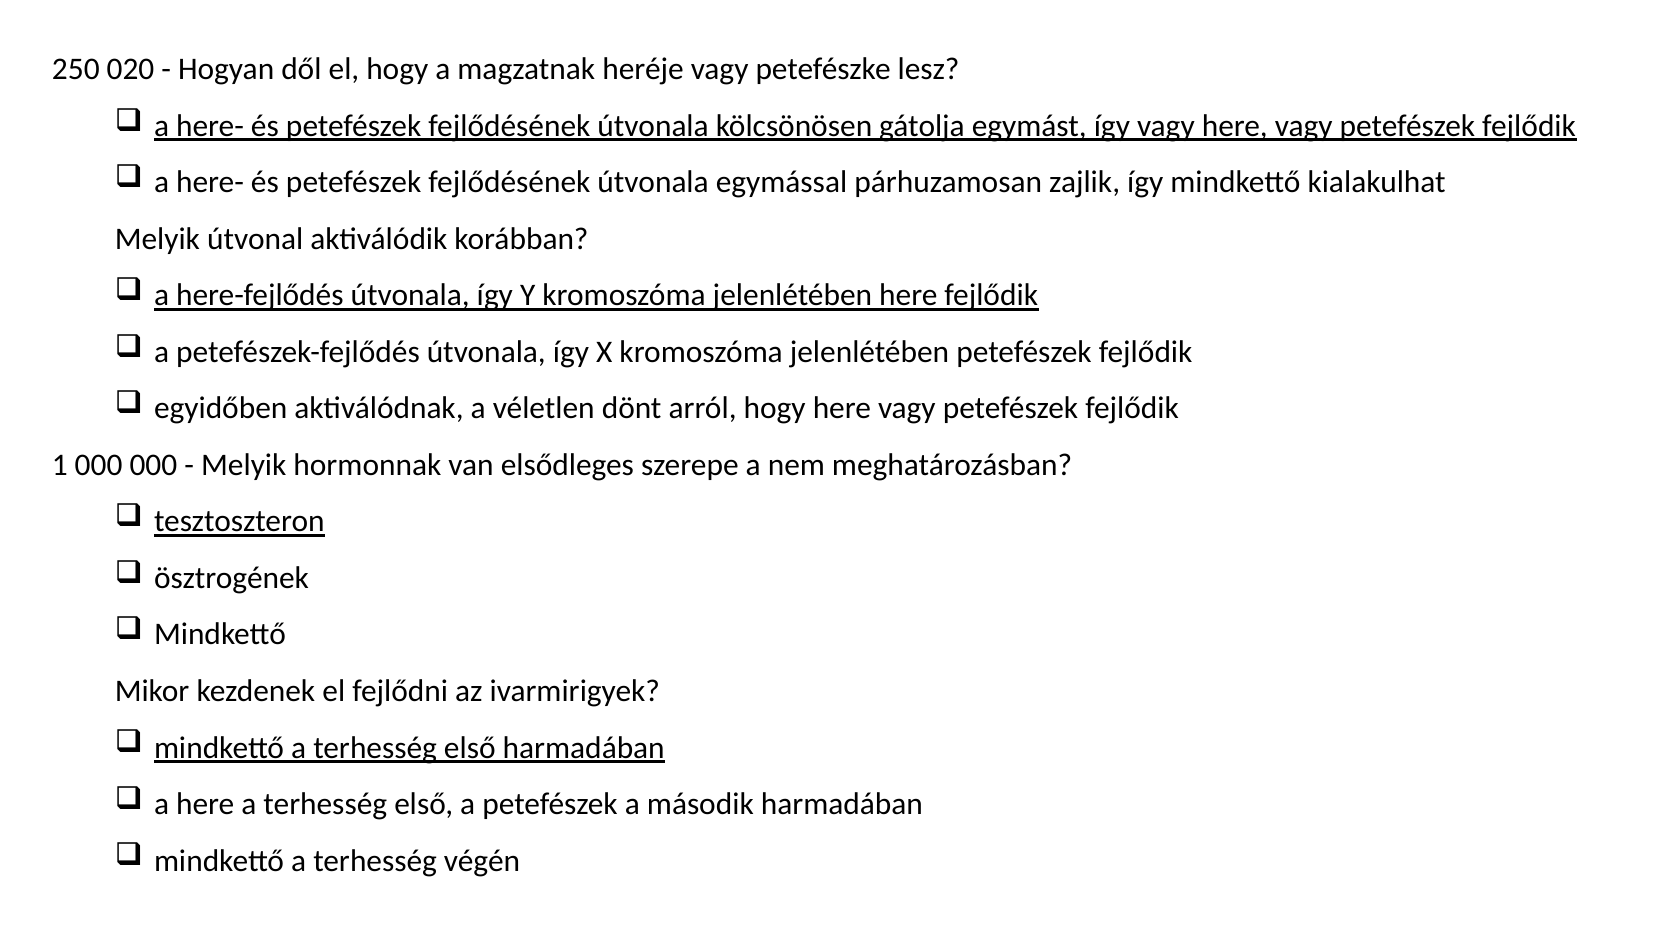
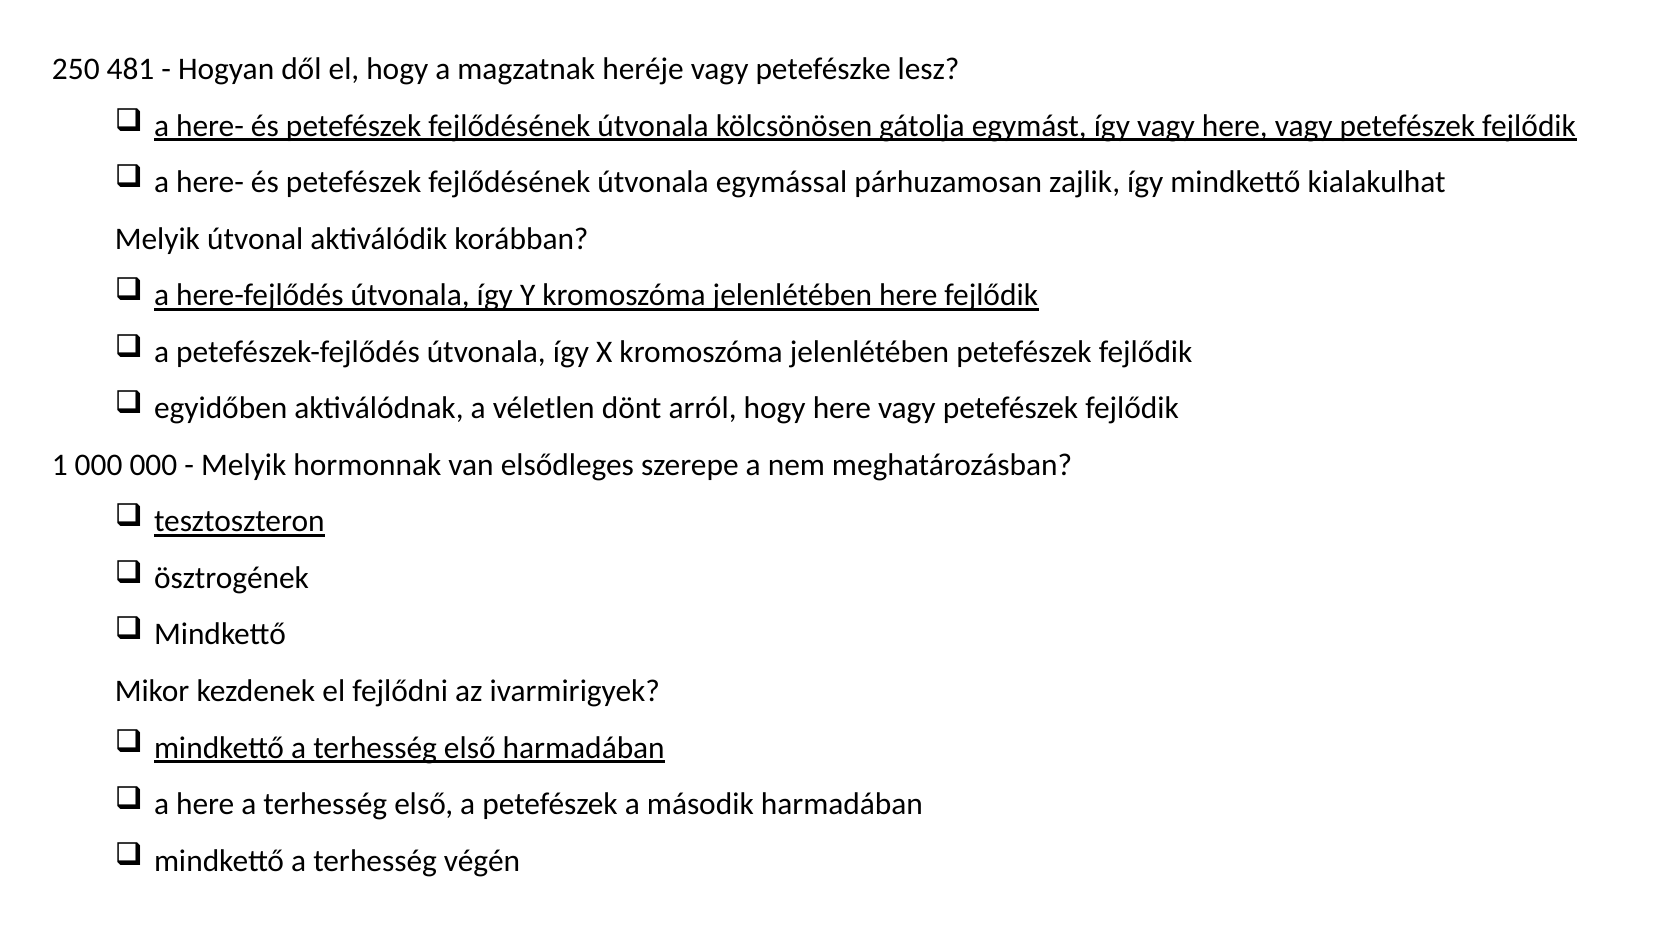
020: 020 -> 481
